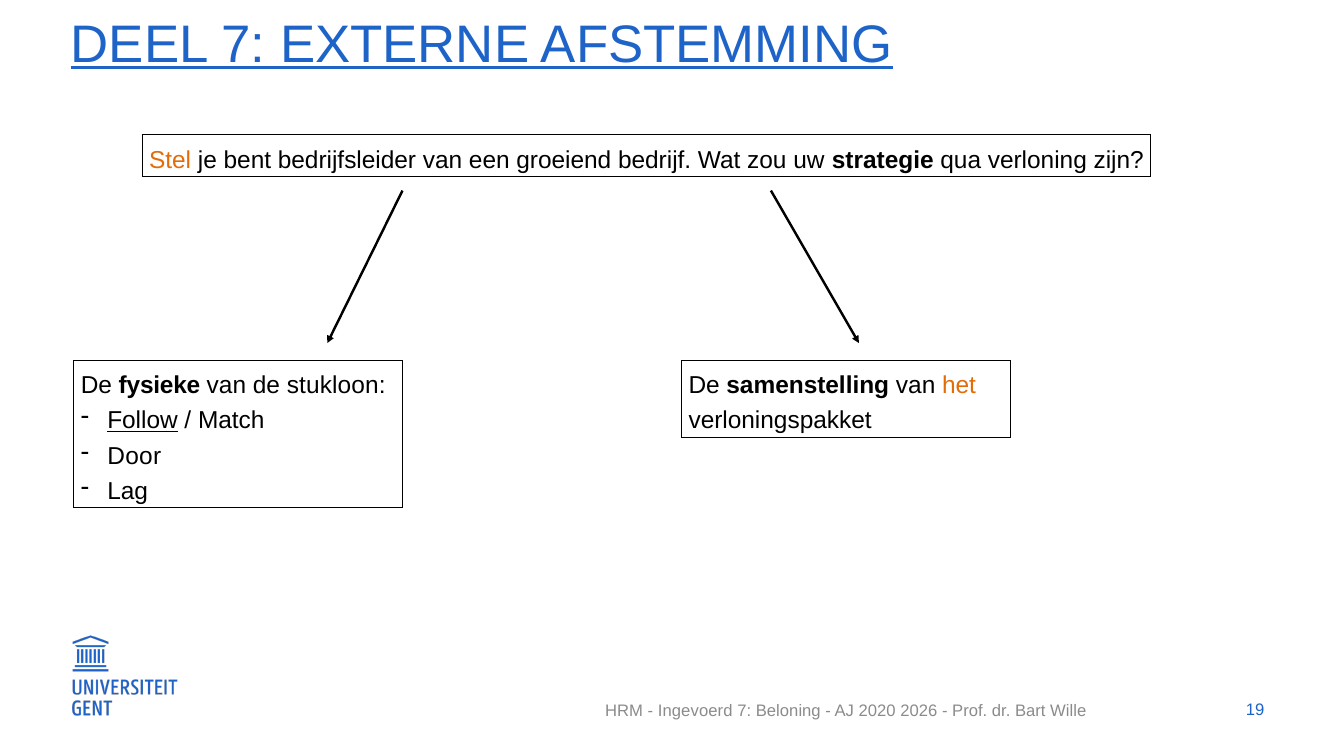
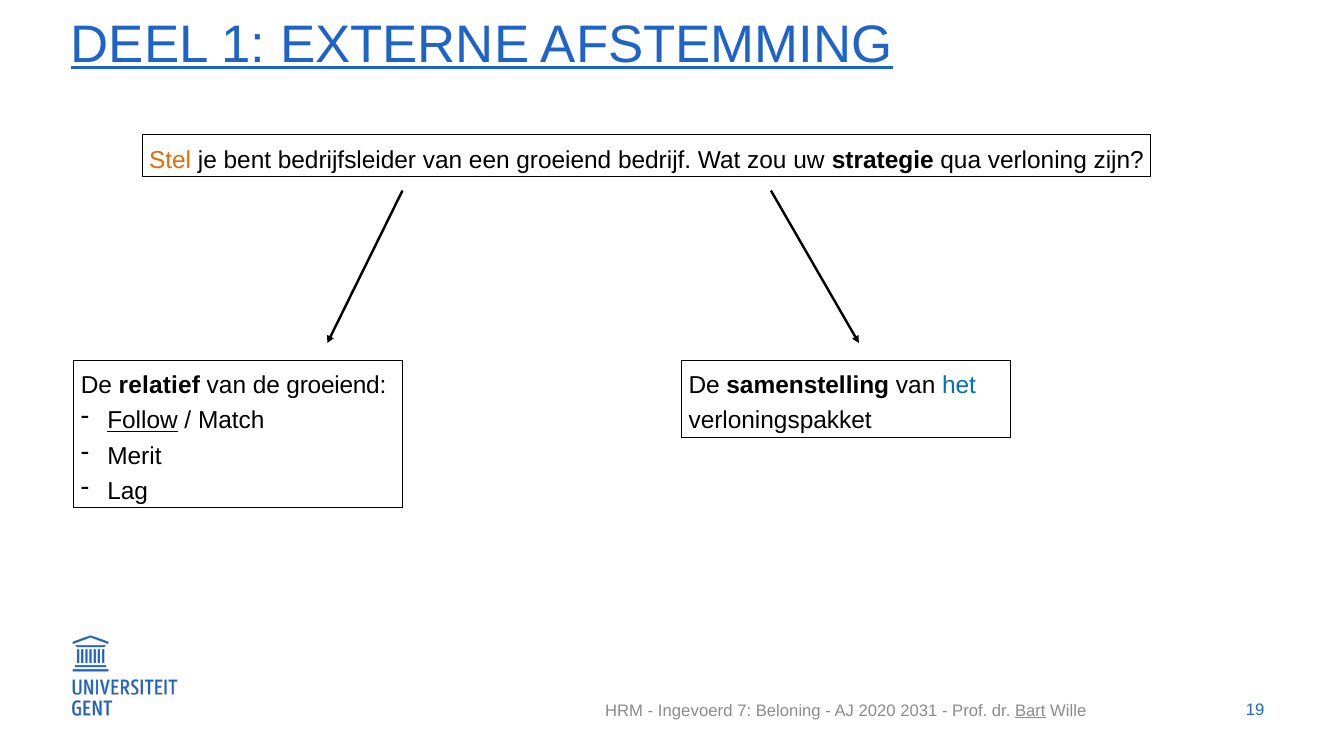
DEEL 7: 7 -> 1
fysieke: fysieke -> relatief
de stukloon: stukloon -> groeiend
het colour: orange -> blue
Door: Door -> Merit
2026: 2026 -> 2031
Bart underline: none -> present
